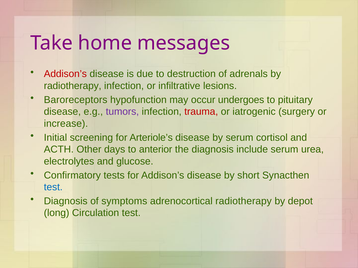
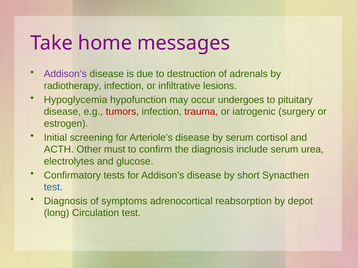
Addison’s at (65, 74) colour: red -> purple
Baroreceptors: Baroreceptors -> Hypoglycemia
tumors colour: purple -> red
increase: increase -> estrogen
days: days -> must
anterior: anterior -> confirm
adrenocortical radiotherapy: radiotherapy -> reabsorption
